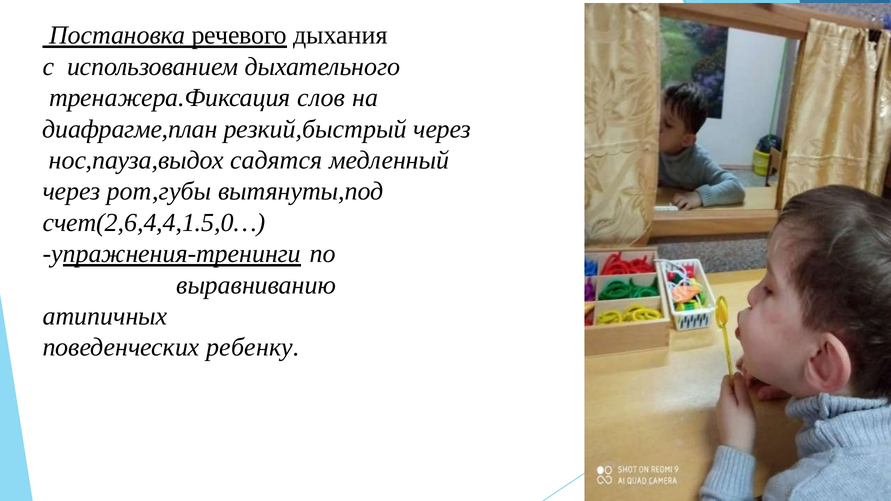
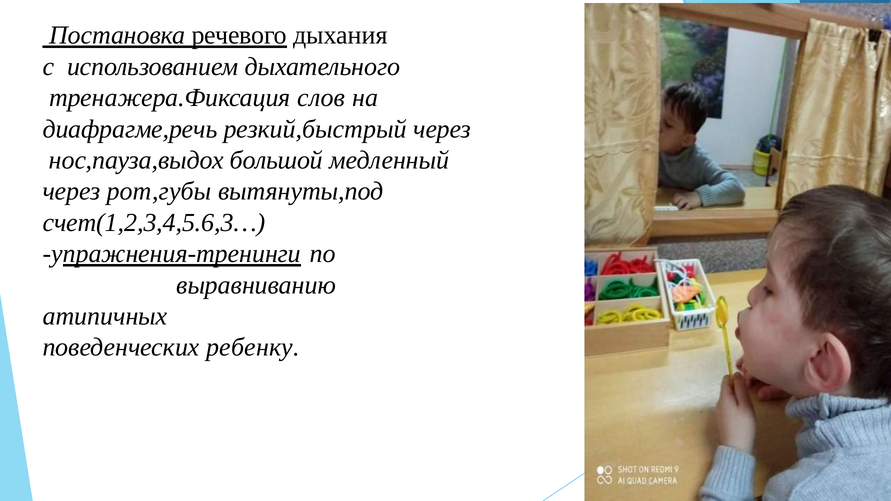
диафрагме,план: диафрагме,план -> диафрагме,речь
садятся: садятся -> большой
счет(2,6,4,4,1.5,0…: счет(2,6,4,4,1.5,0… -> счет(1,2,3,4,5.6,3…
